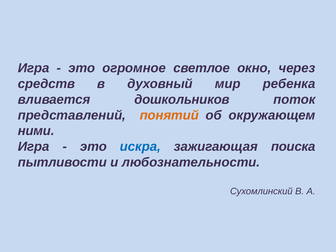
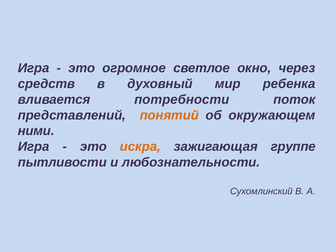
дошкольников: дошкольников -> потребности
искра colour: blue -> orange
поиска: поиска -> группе
